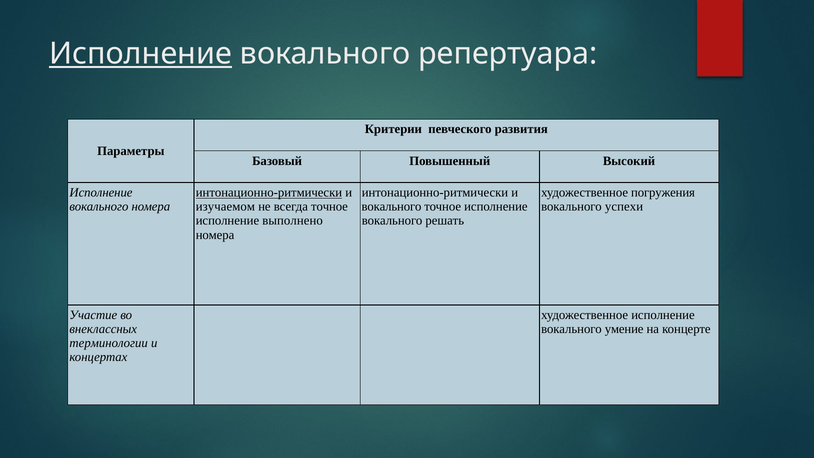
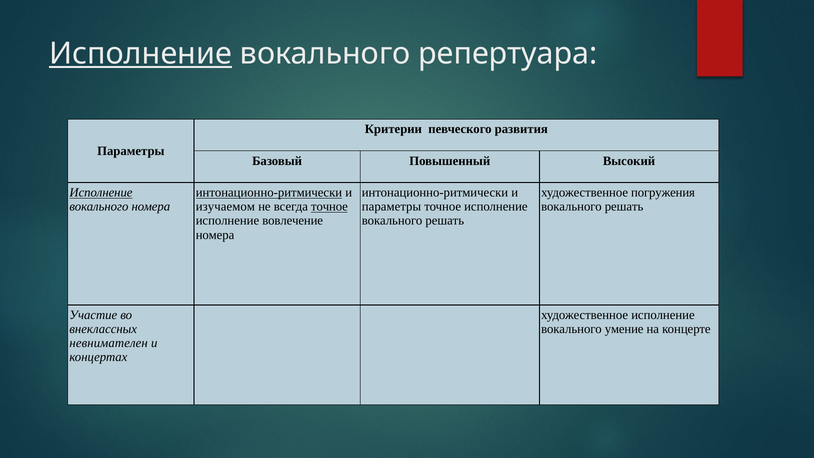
Исполнение at (101, 193) underline: none -> present
точное at (329, 207) underline: none -> present
вокального at (392, 207): вокального -> параметры
успехи at (624, 207): успехи -> решать
выполнено: выполнено -> вовлечение
терминологии: терминологии -> невнимателен
